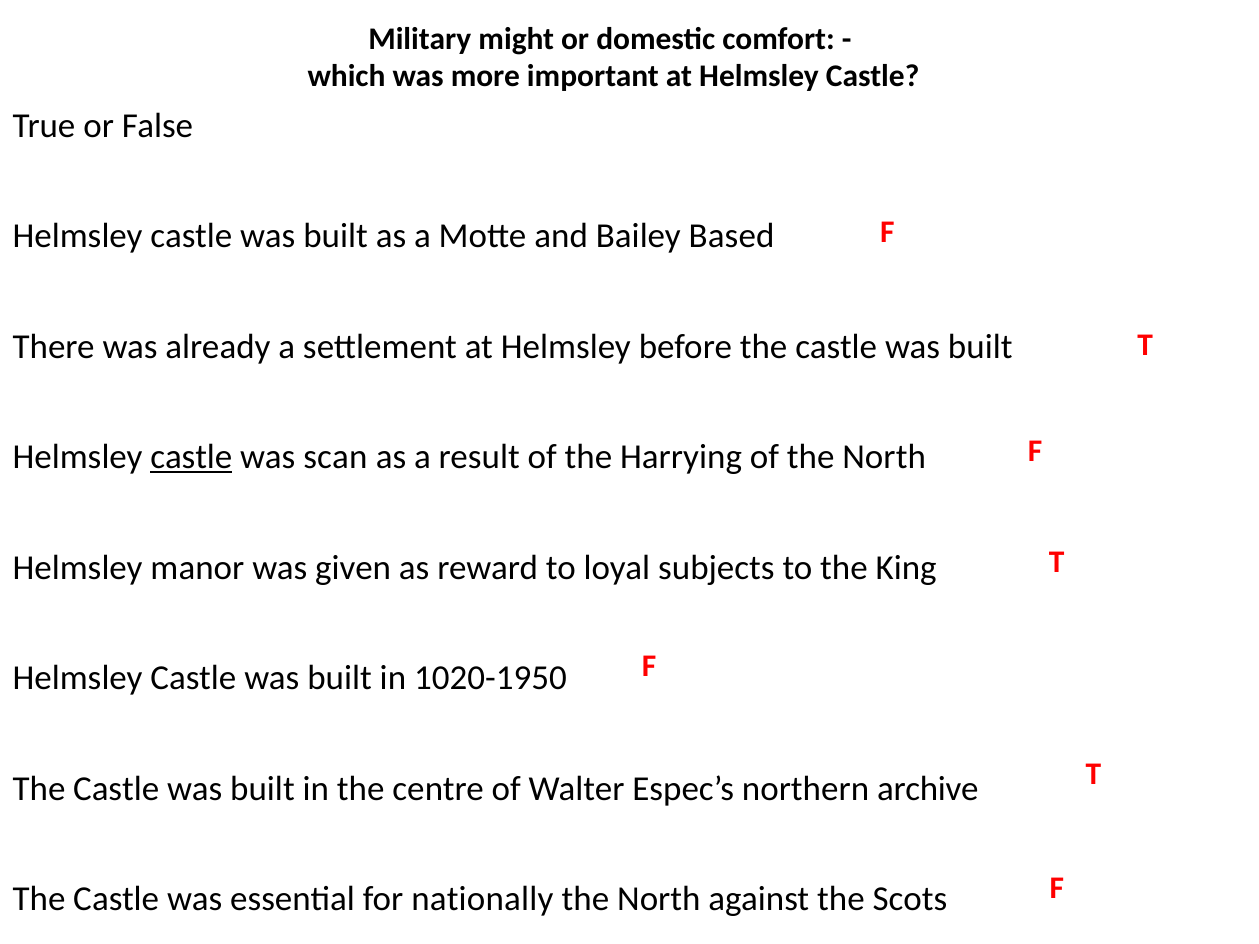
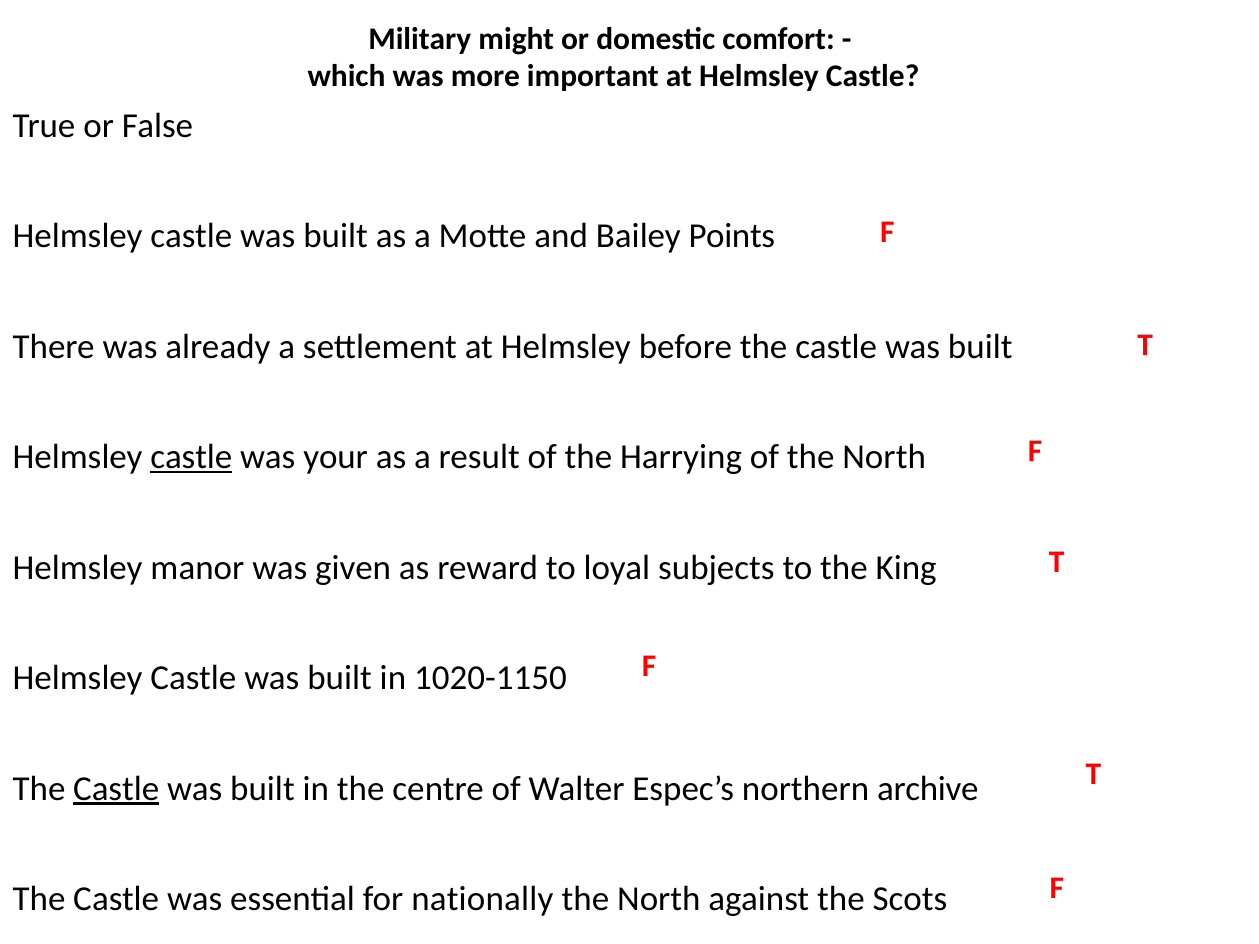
Based: Based -> Points
scan: scan -> your
1020-1950: 1020-1950 -> 1020-1150
Castle at (116, 789) underline: none -> present
